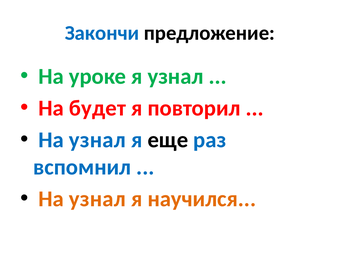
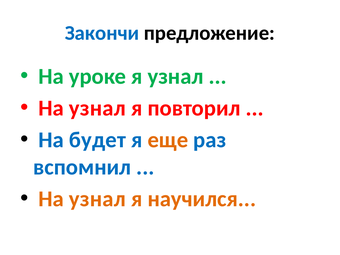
будет at (97, 108): будет -> узнал
узнал at (97, 140): узнал -> будет
еще colour: black -> orange
